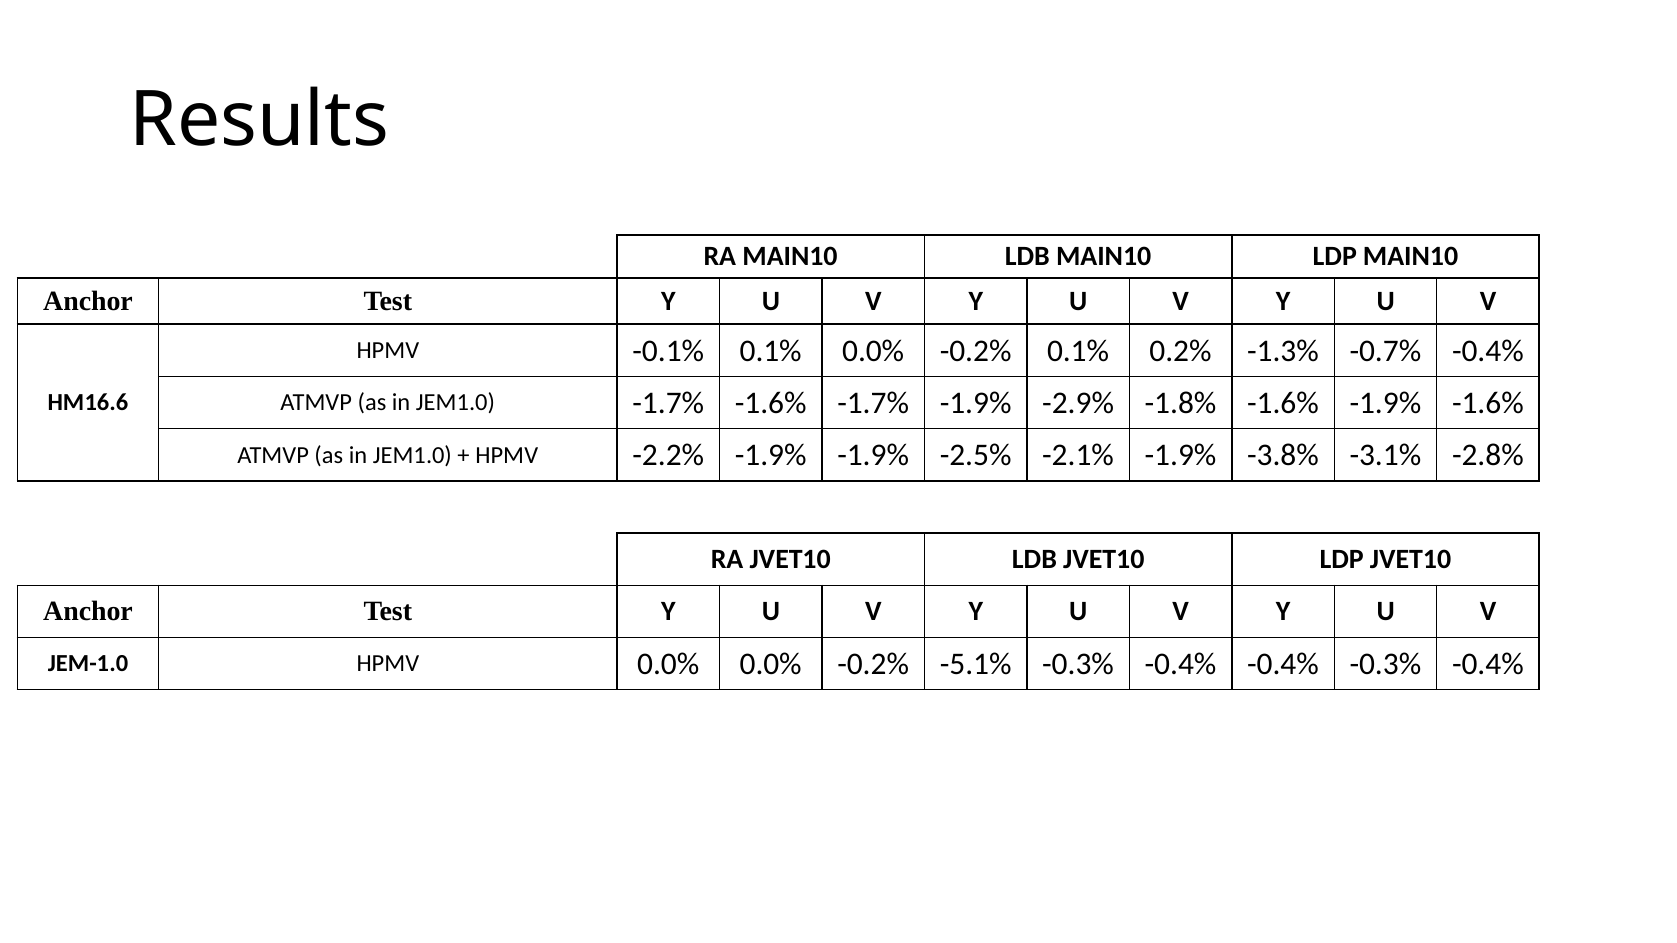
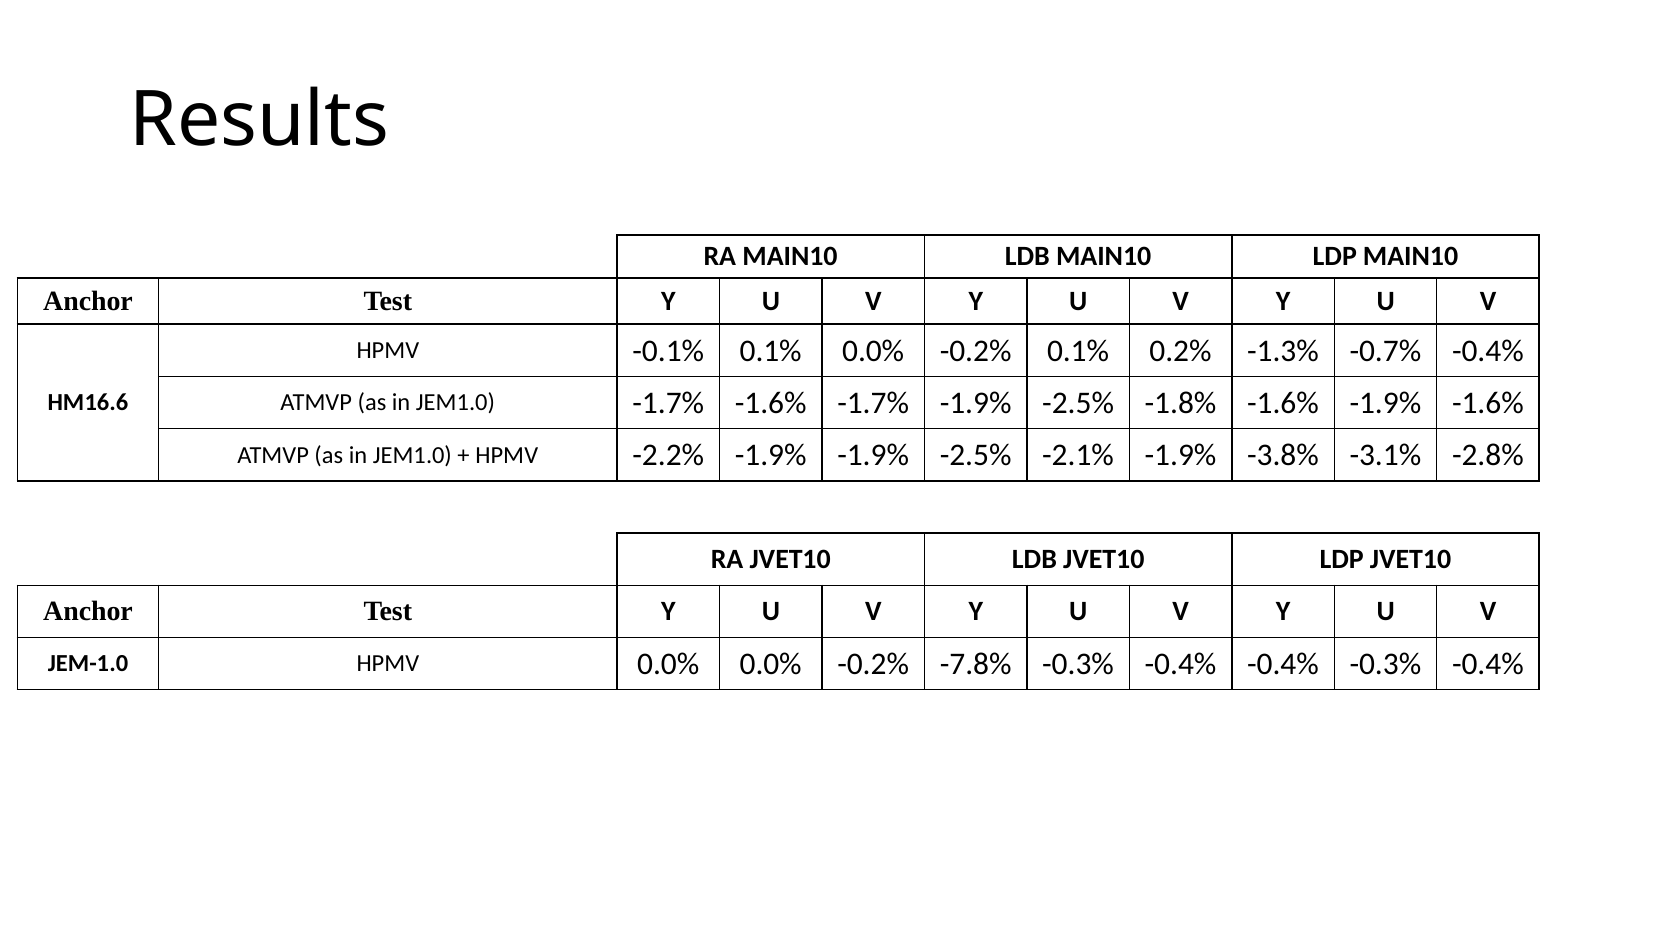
-1.7% -1.9% -2.9%: -2.9% -> -2.5%
-5.1%: -5.1% -> -7.8%
